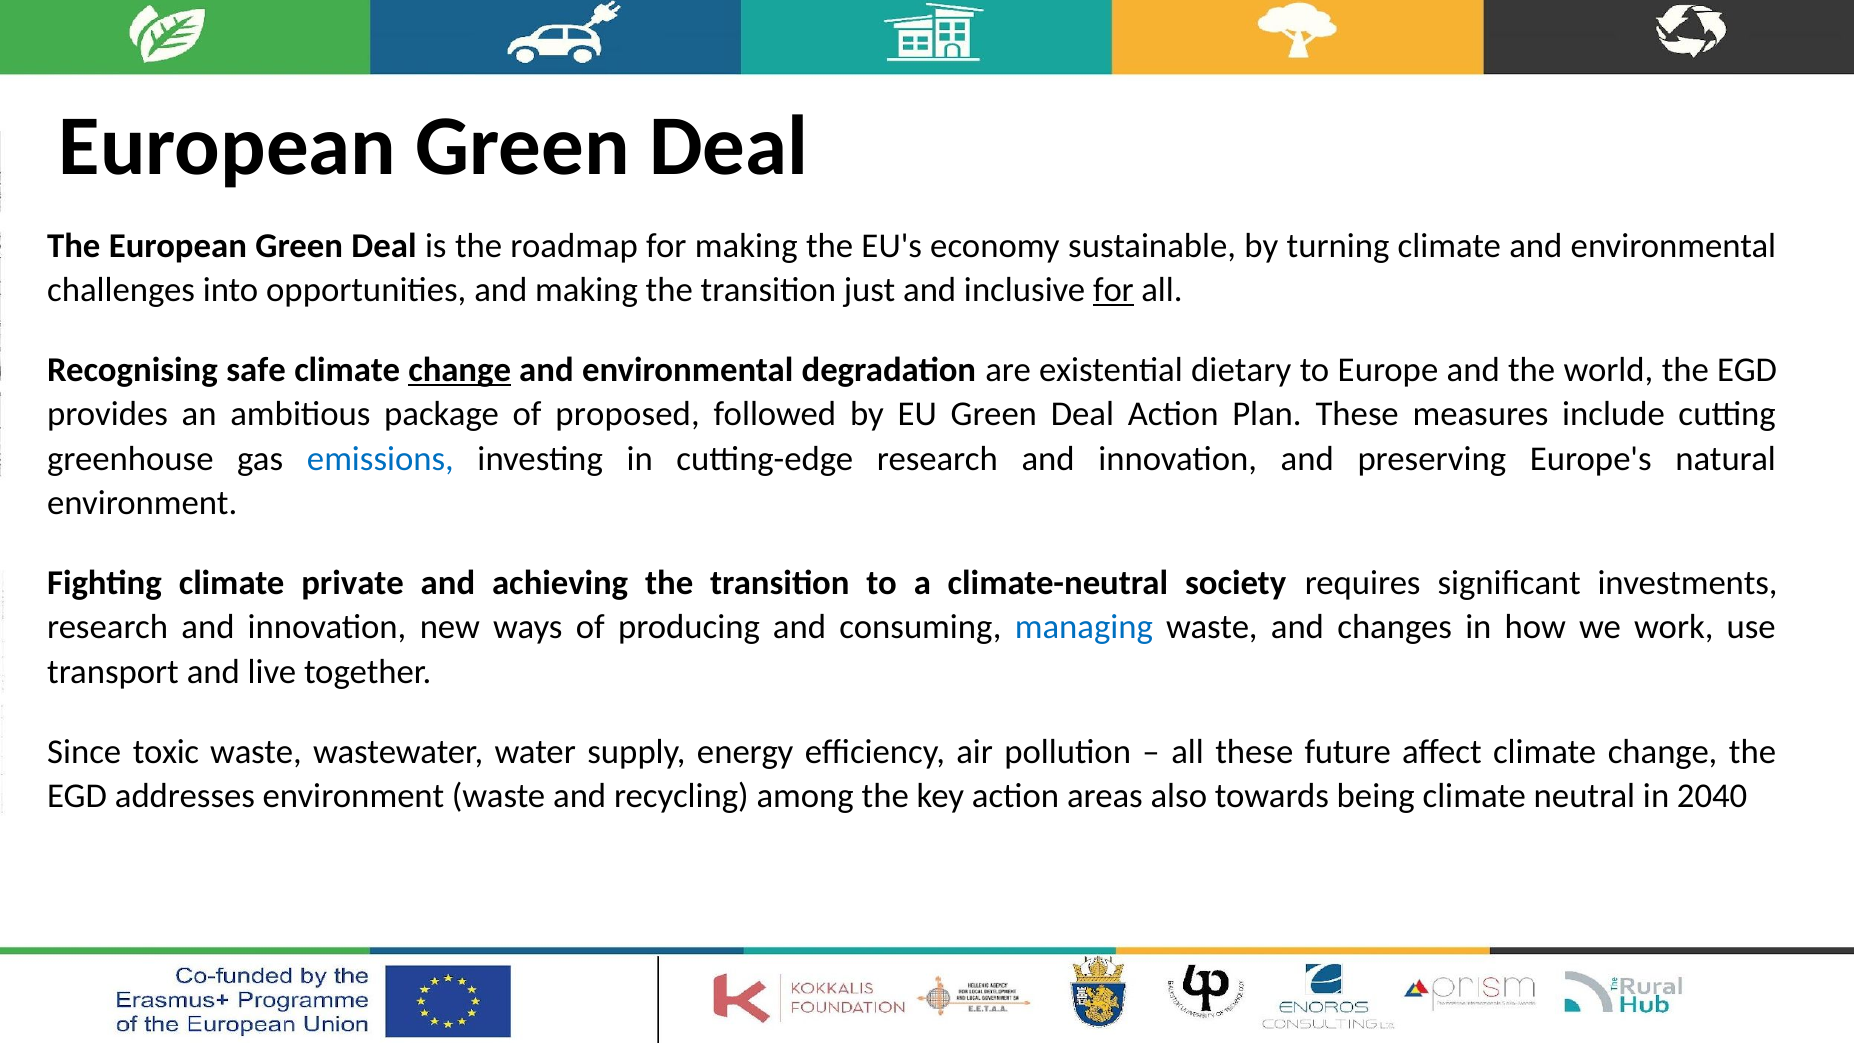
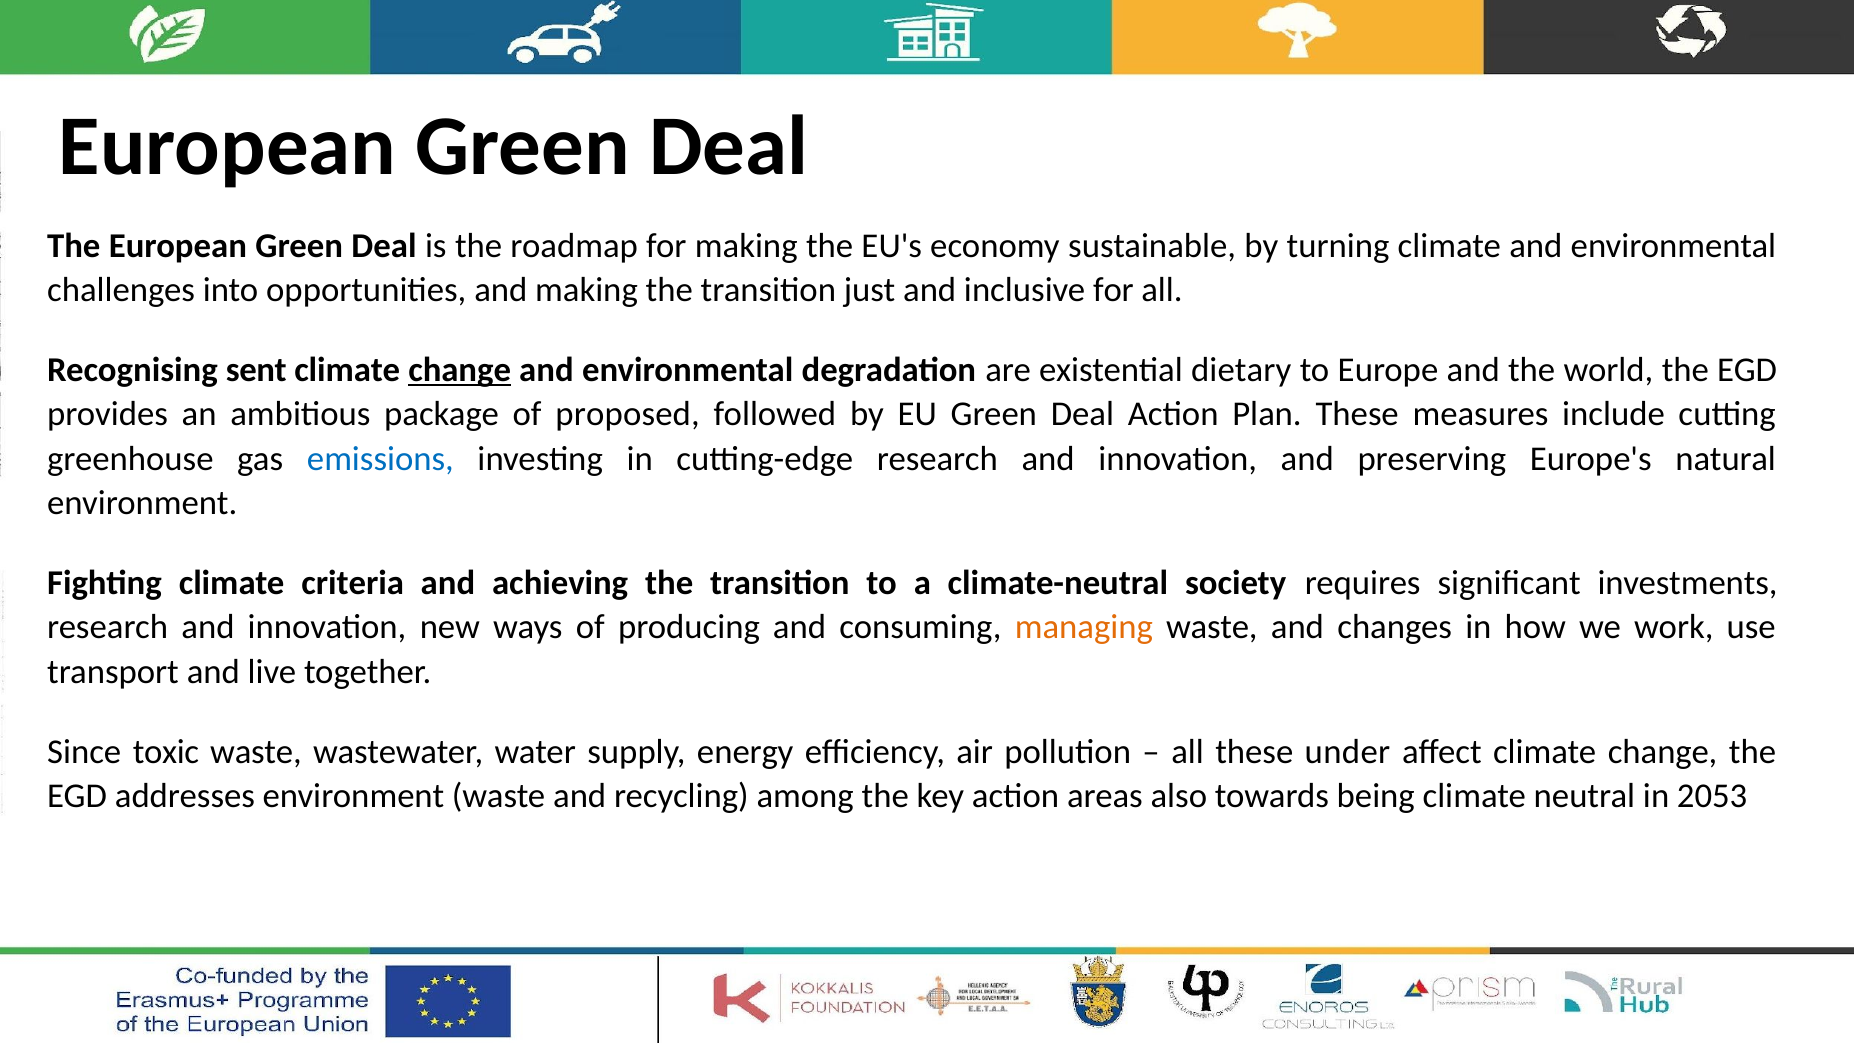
for at (1113, 290) underline: present -> none
safe: safe -> sent
private: private -> criteria
managing colour: blue -> orange
future: future -> under
2040: 2040 -> 2053
